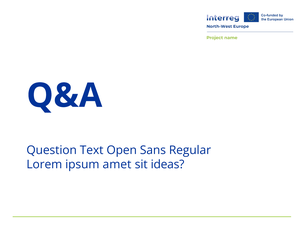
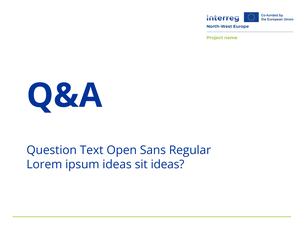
ipsum amet: amet -> ideas
